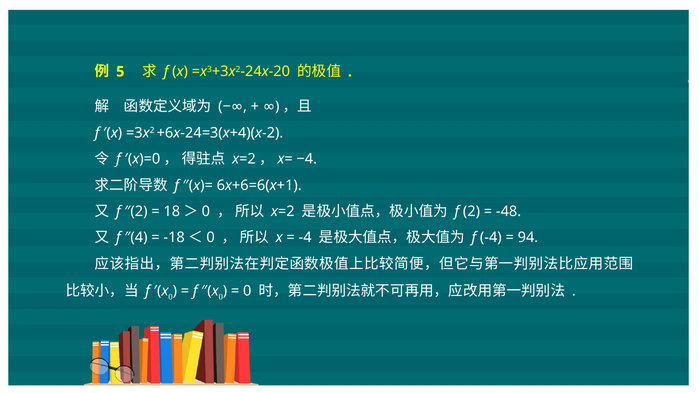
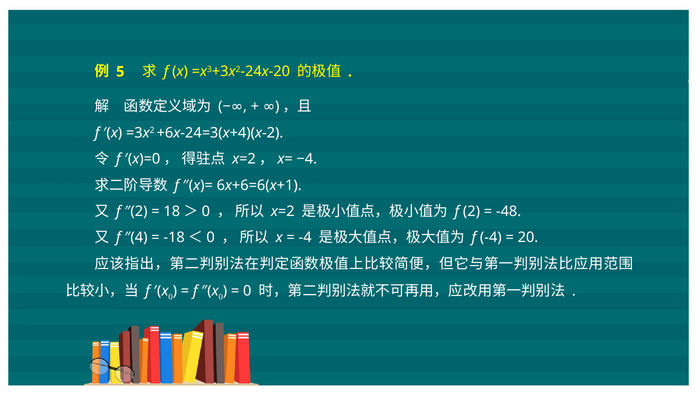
94: 94 -> 20
